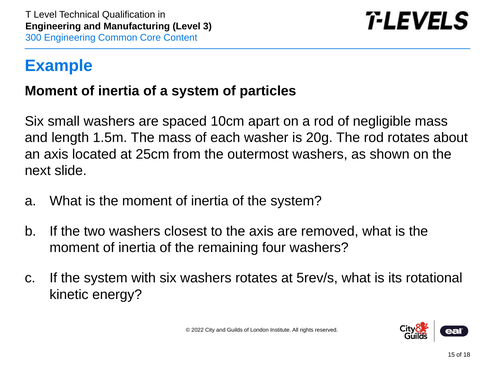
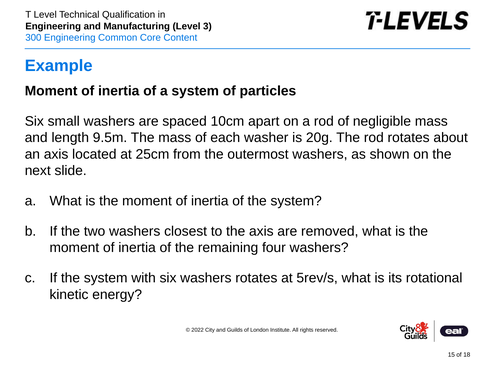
1.5m: 1.5m -> 9.5m
